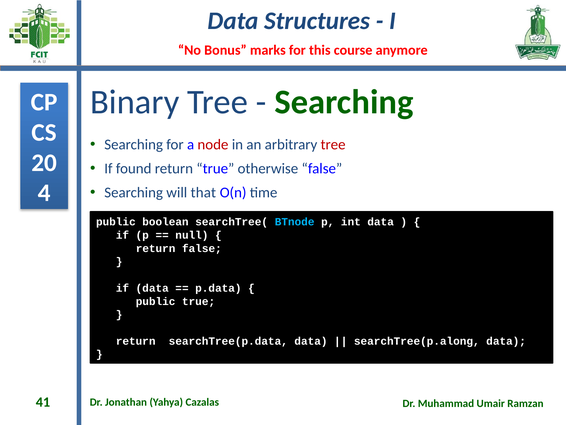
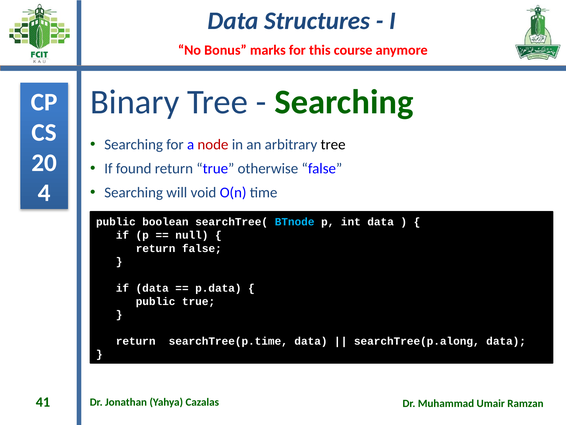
tree at (333, 144) colour: red -> black
that: that -> void
searchTree(p.data: searchTree(p.data -> searchTree(p.time
